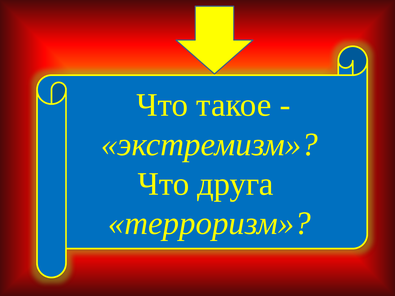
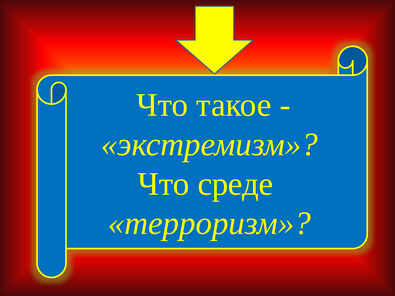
друга: друга -> среде
